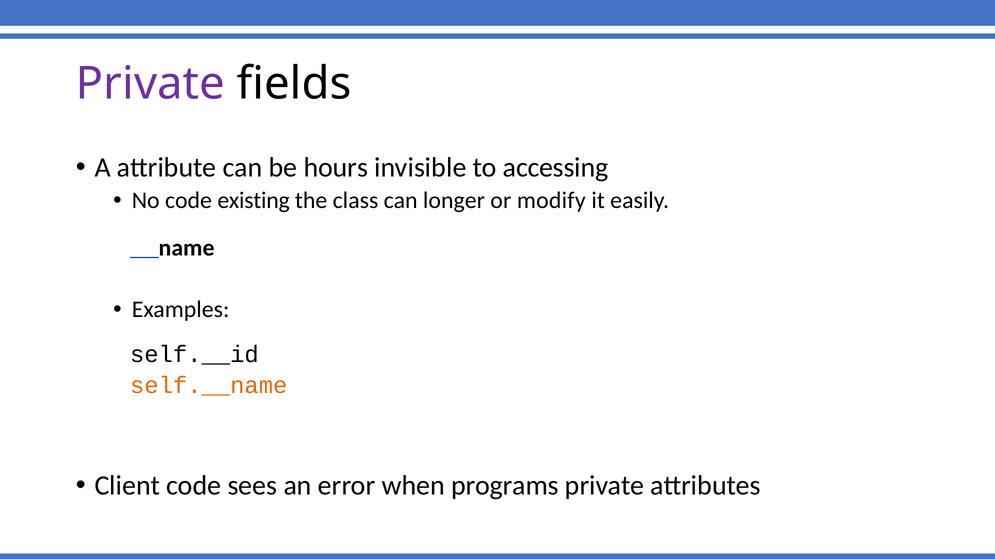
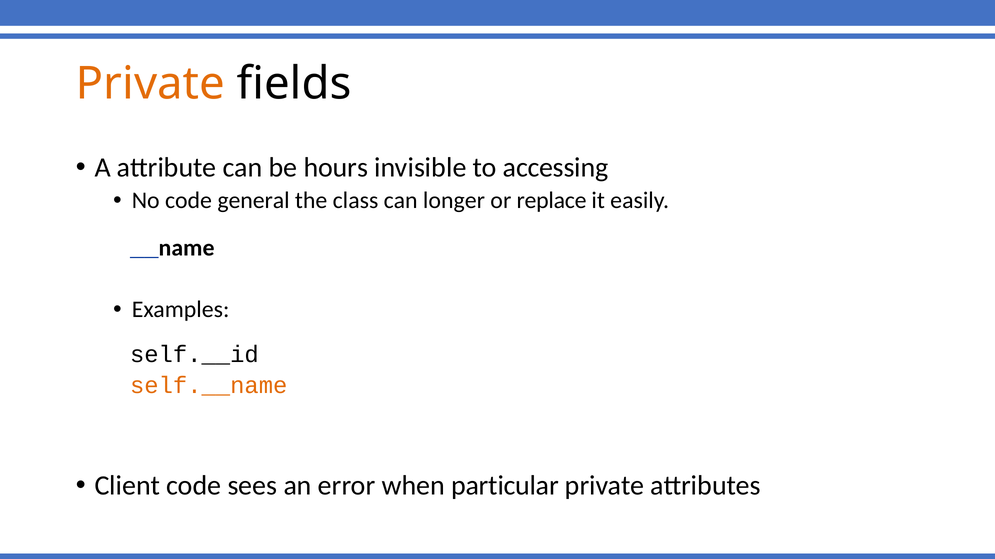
Private at (150, 84) colour: purple -> orange
existing: existing -> general
modify: modify -> replace
programs: programs -> particular
